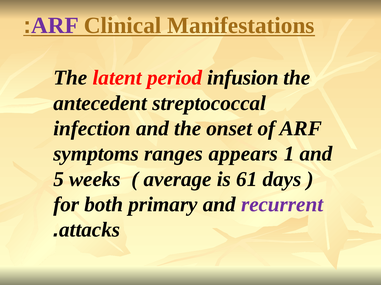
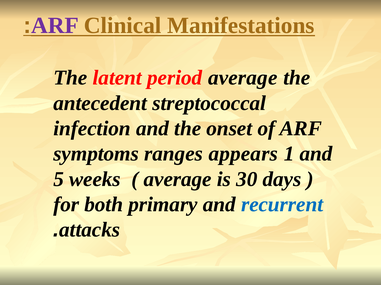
period infusion: infusion -> average
61: 61 -> 30
recurrent colour: purple -> blue
